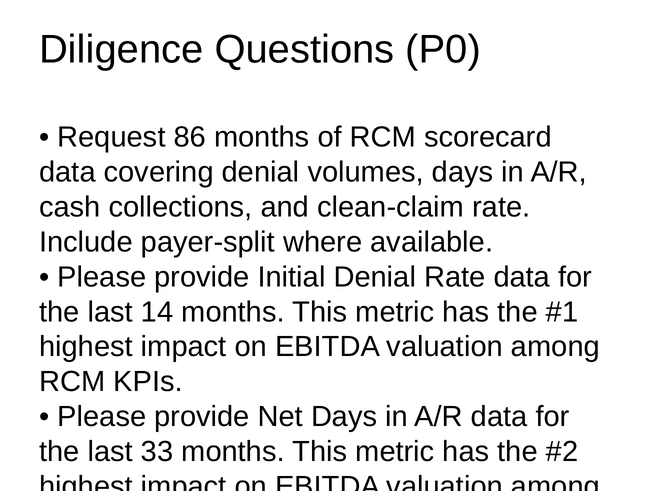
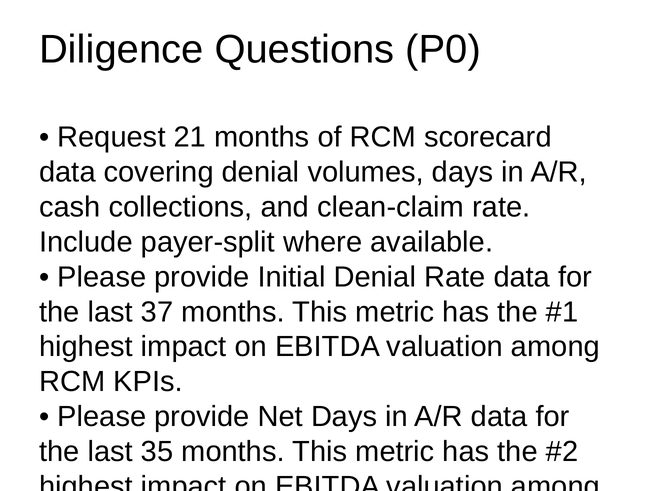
86: 86 -> 21
14: 14 -> 37
33: 33 -> 35
